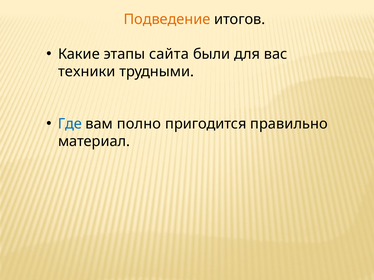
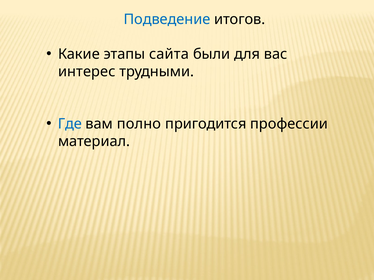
Подведение colour: orange -> blue
техники: техники -> интерес
правильно: правильно -> профессии
